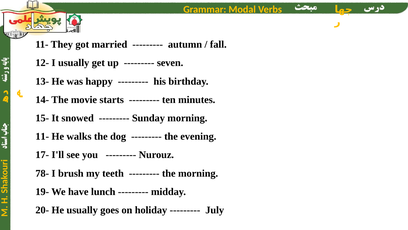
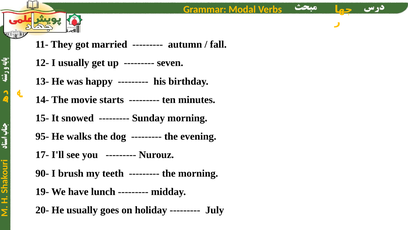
11- at (42, 136): 11- -> 95-
78-: 78- -> 90-
